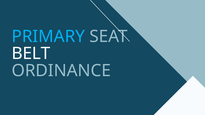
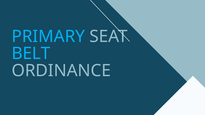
BELT colour: white -> light blue
